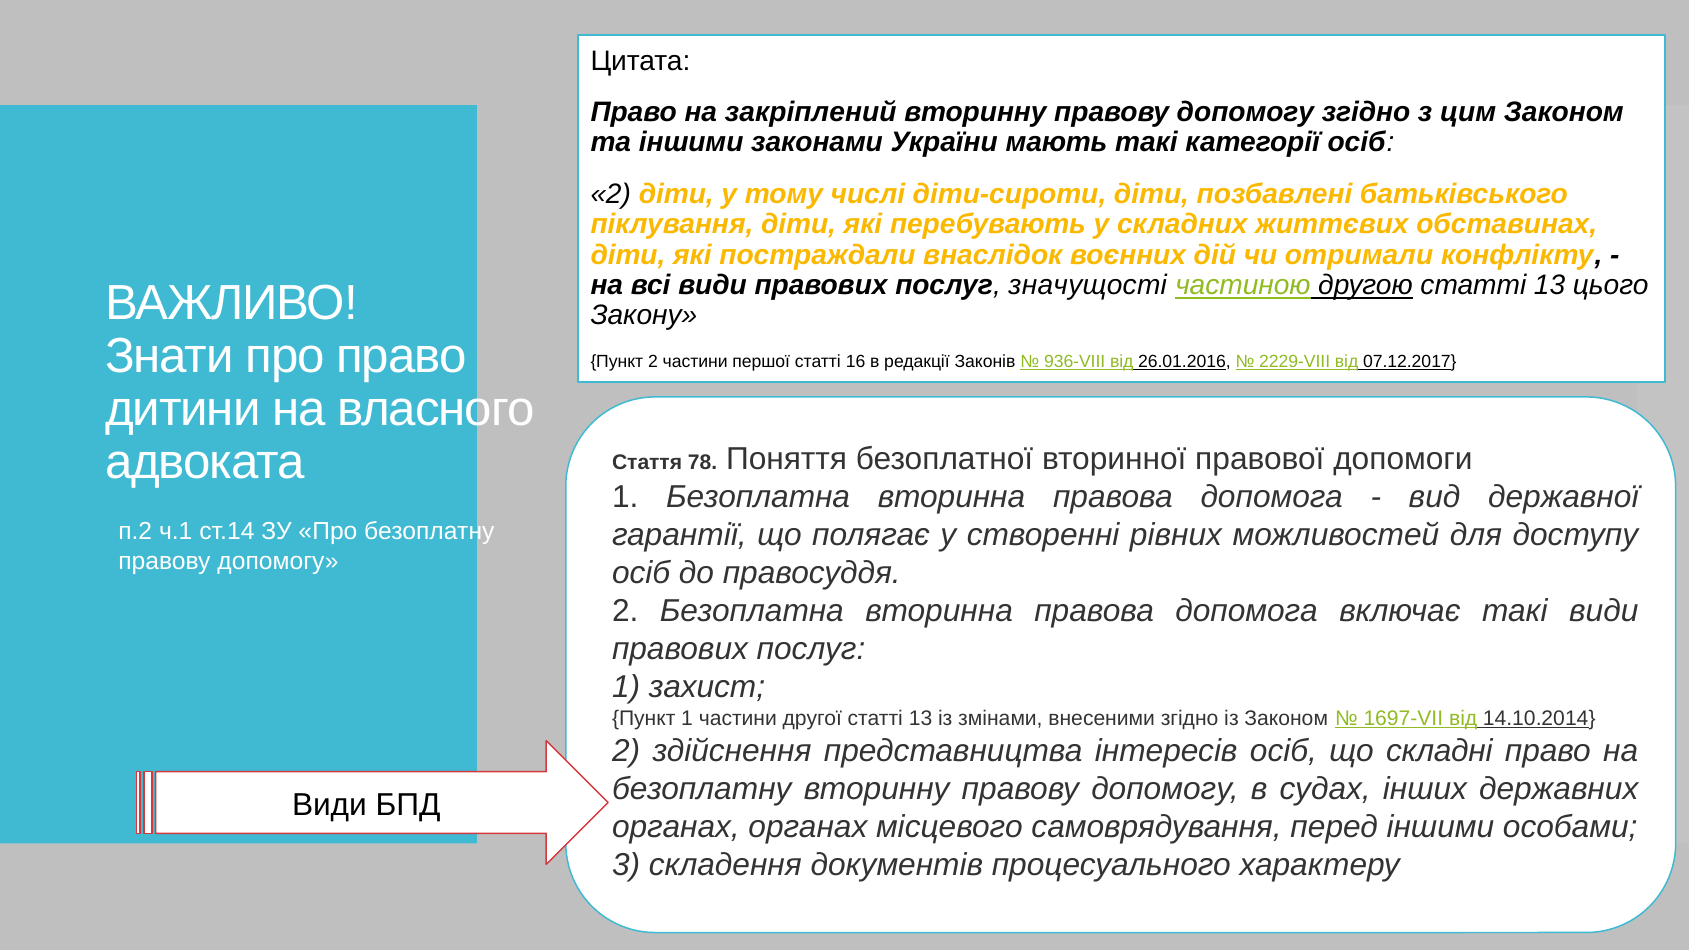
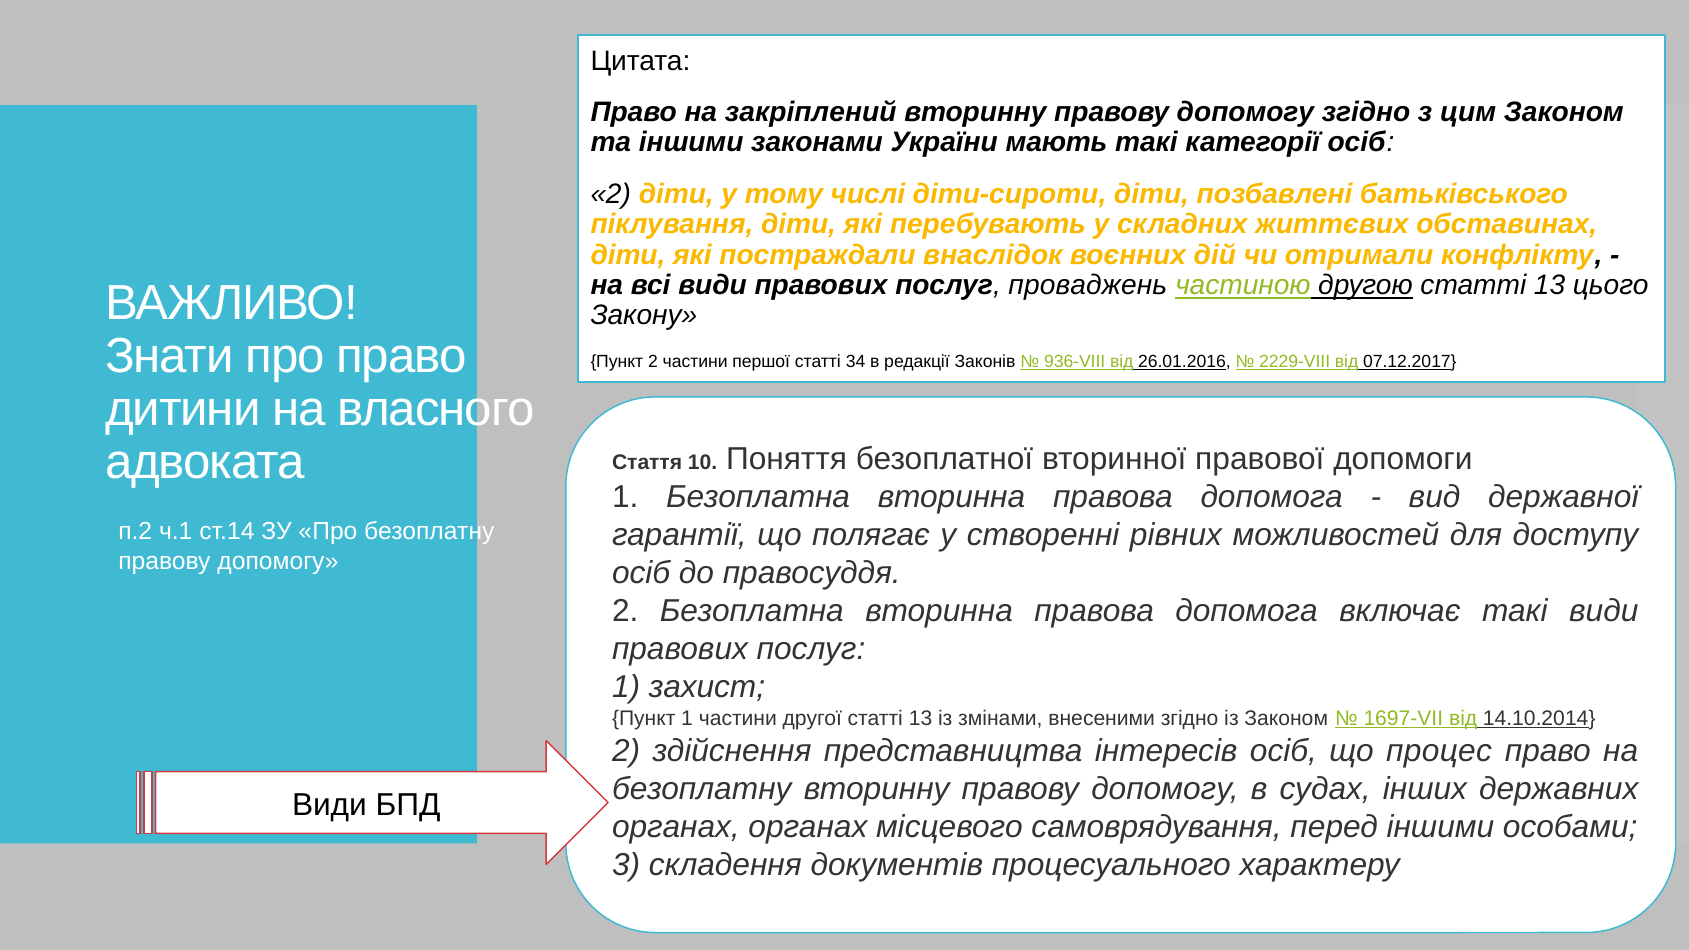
значущості: значущості -> проваджень
16: 16 -> 34
78: 78 -> 10
складні: складні -> процес
